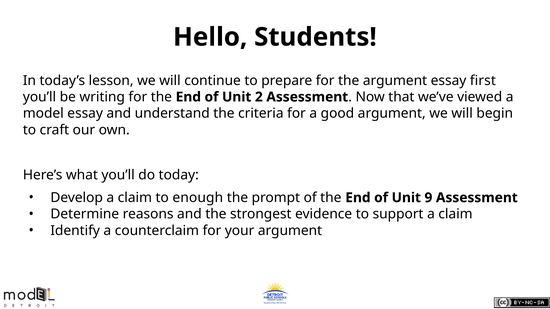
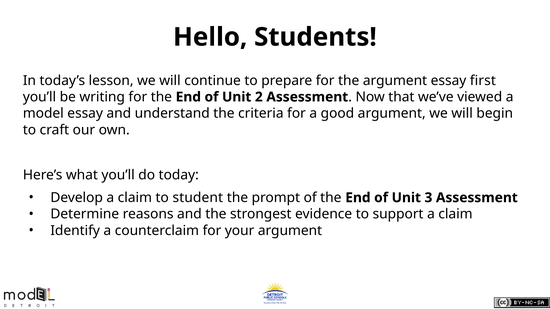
enough: enough -> student
9: 9 -> 3
